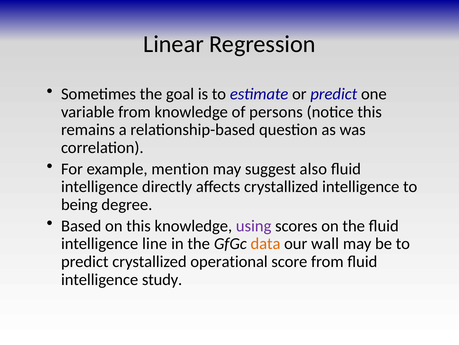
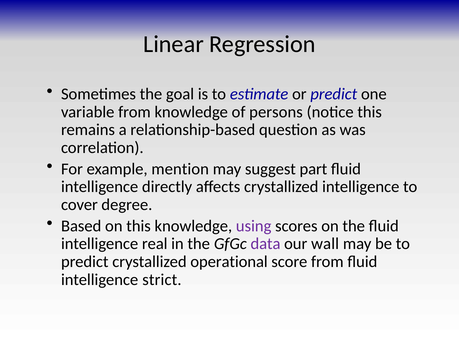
also: also -> part
being: being -> cover
line: line -> real
data colour: orange -> purple
study: study -> strict
